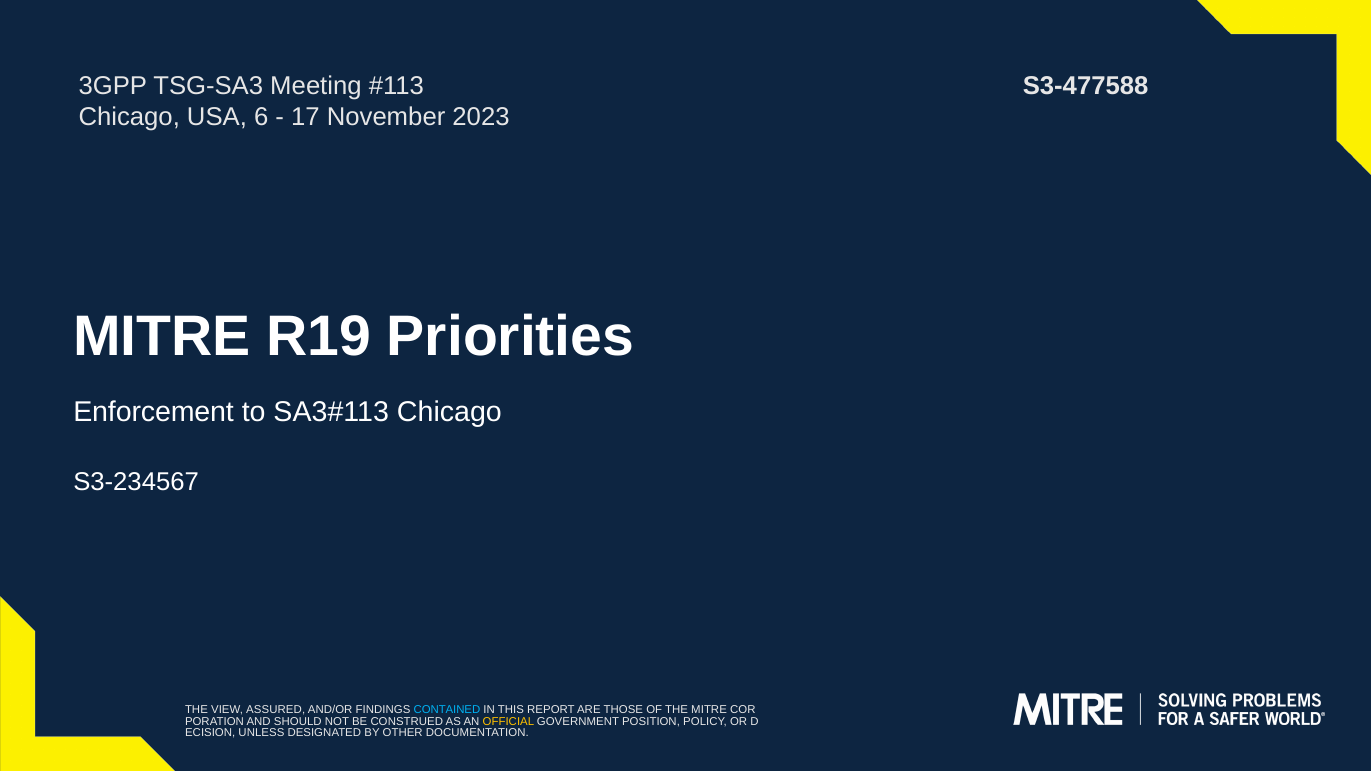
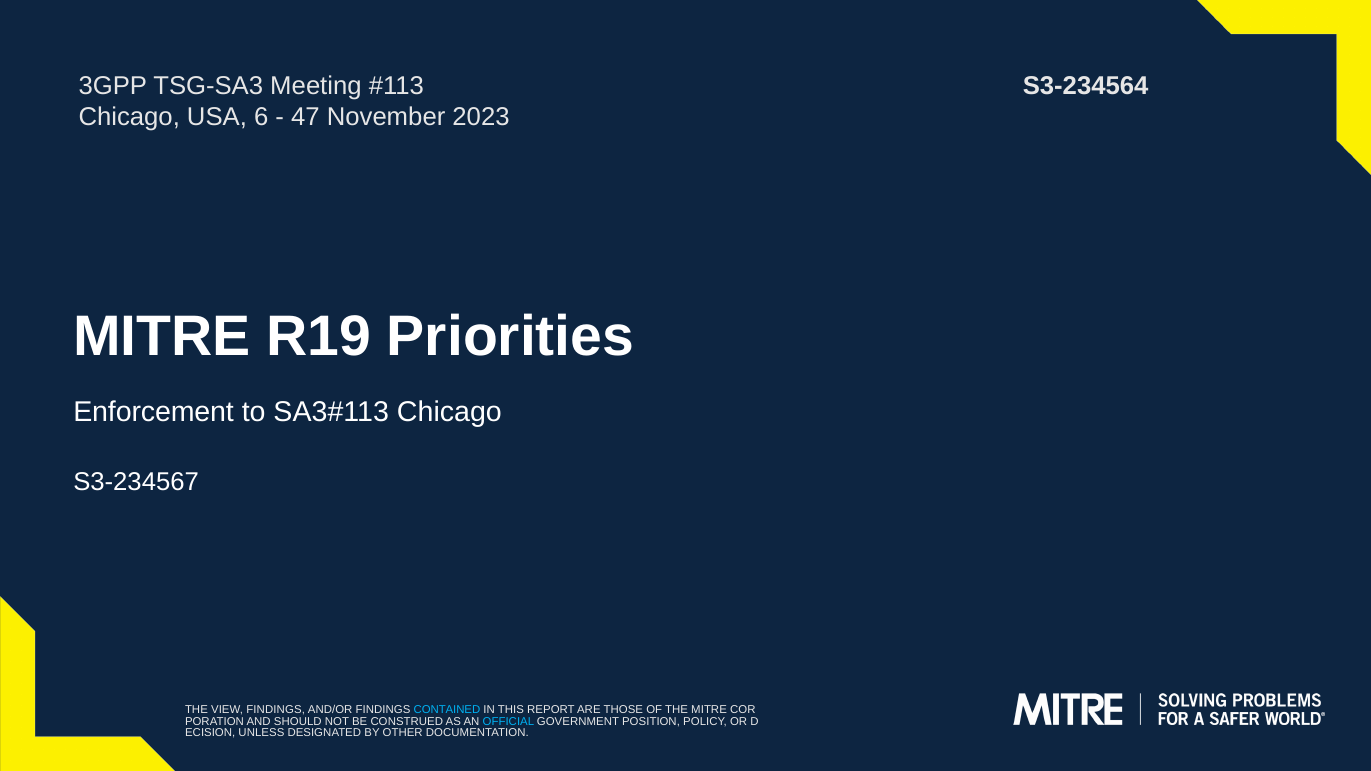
S3-477588: S3-477588 -> S3-234564
17: 17 -> 47
VIEW ASSURED: ASSURED -> FINDINGS
OFFICIAL colour: yellow -> light blue
